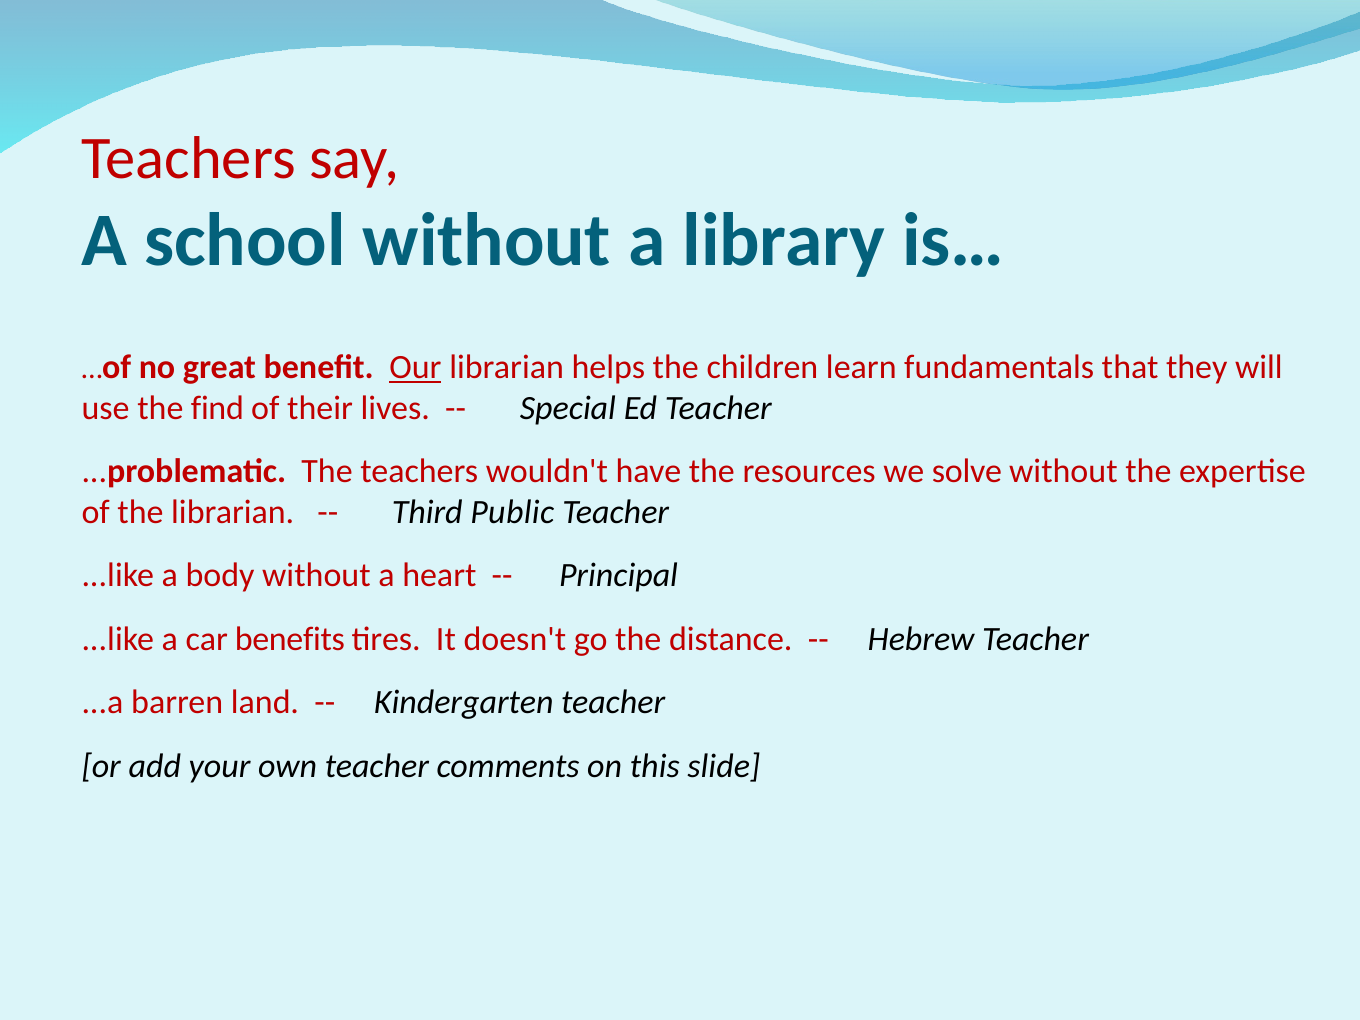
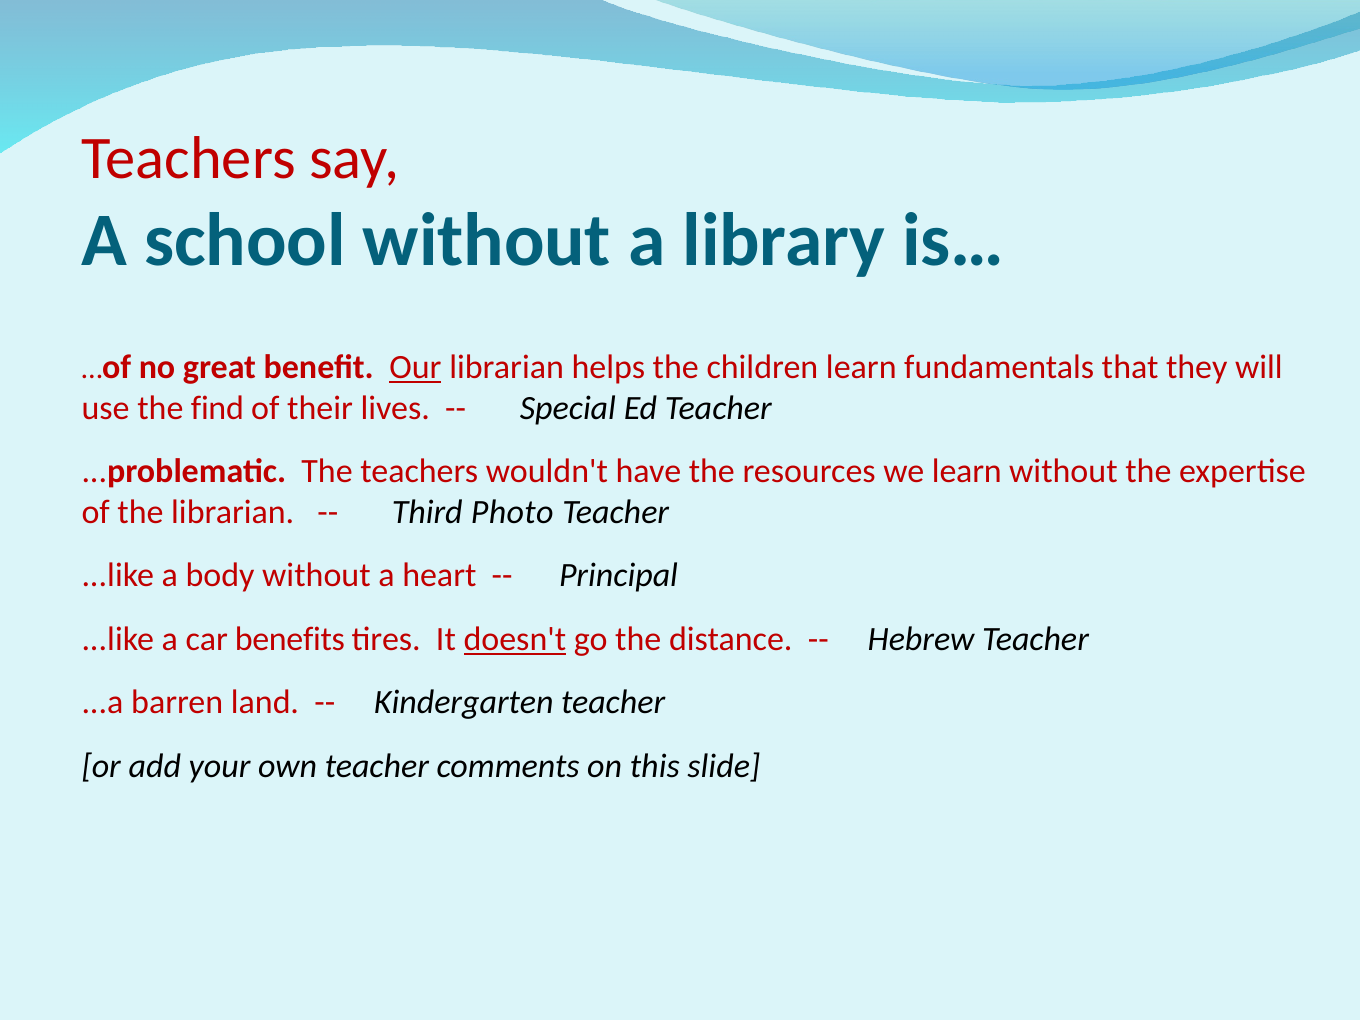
we solve: solve -> learn
Public: Public -> Photo
doesn't underline: none -> present
